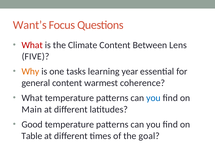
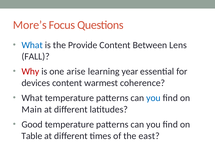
Want’s: Want’s -> More’s
What at (32, 45) colour: red -> blue
Climate: Climate -> Provide
FIVE: FIVE -> FALL
Why colour: orange -> red
tasks: tasks -> arise
general: general -> devices
goal: goal -> east
